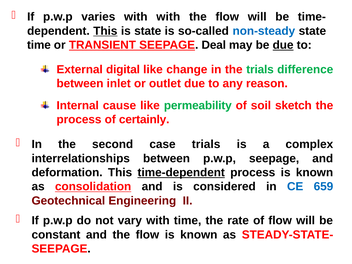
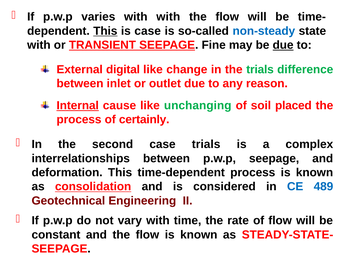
is state: state -> case
time at (39, 45): time -> with
Deal: Deal -> Fine
Internal underline: none -> present
permeability: permeability -> unchanging
sketch: sketch -> placed
time-dependent underline: present -> none
659: 659 -> 489
